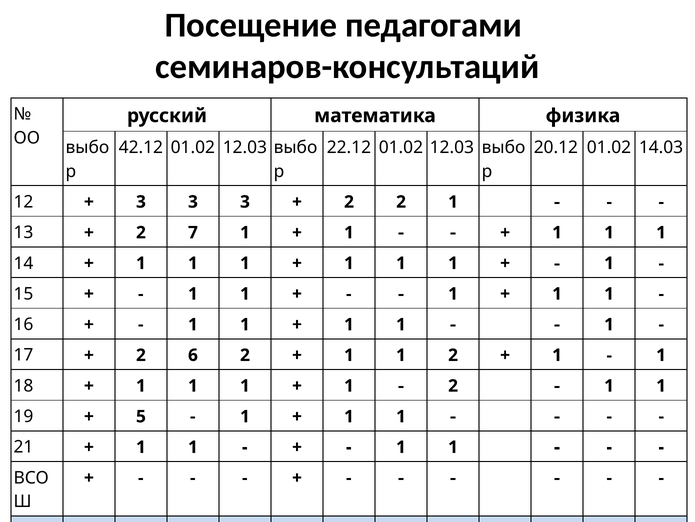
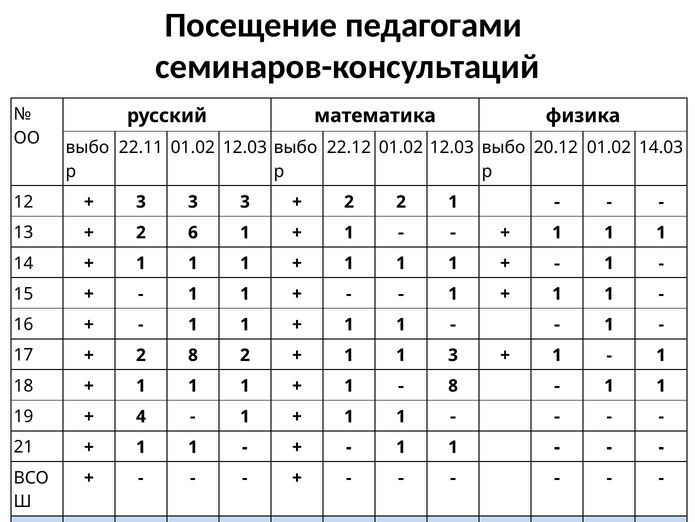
42.12: 42.12 -> 22.11
7: 7 -> 6
2 6: 6 -> 8
1 2: 2 -> 3
2 at (453, 385): 2 -> 8
5: 5 -> 4
